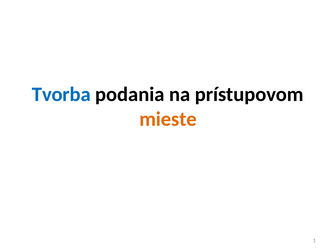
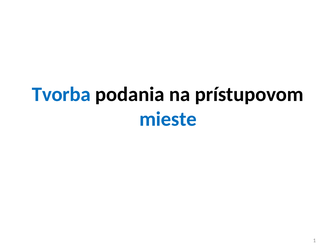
mieste colour: orange -> blue
